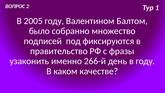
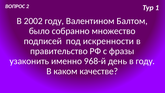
2005: 2005 -> 2002
фиксируются: фиксируются -> искренности
266-й: 266-й -> 968-й
